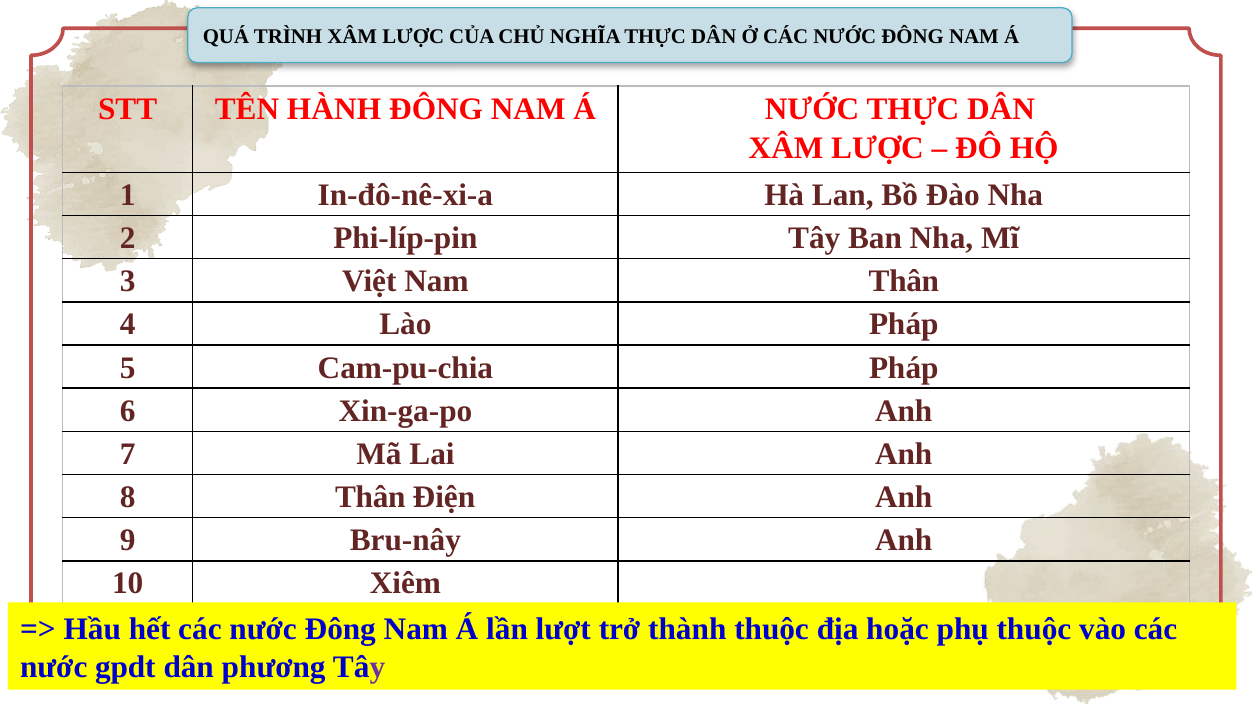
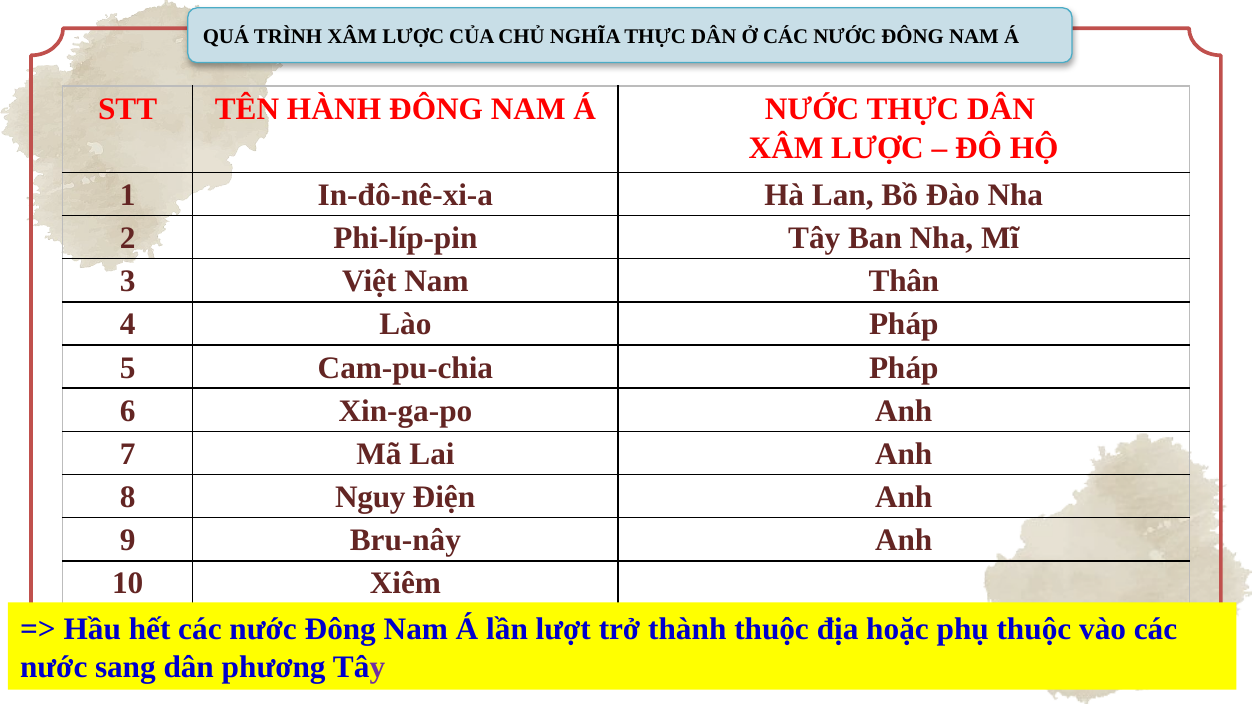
8 Thân: Thân -> Nguy
gpdt: gpdt -> sang
